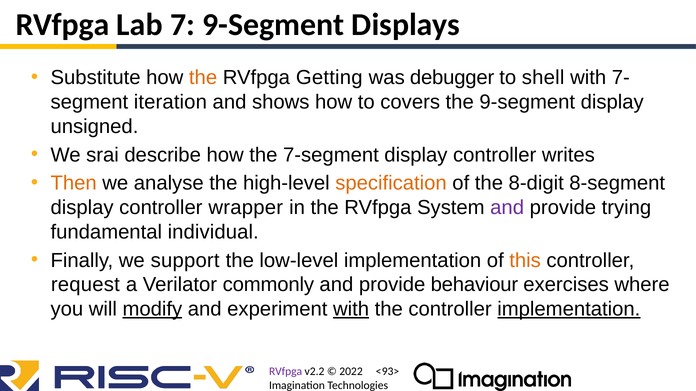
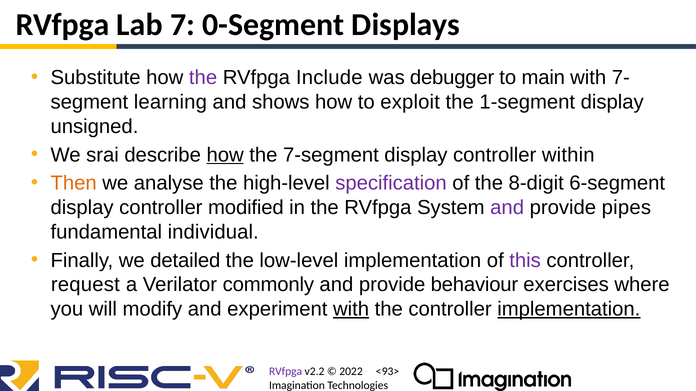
7 9-Segment: 9-Segment -> 0-Segment
the at (203, 78) colour: orange -> purple
Getting: Getting -> Include
shell: shell -> main
iteration: iteration -> learning
covers: covers -> exploit
the 9-segment: 9-segment -> 1-segment
how at (225, 155) underline: none -> present
writes: writes -> within
specification colour: orange -> purple
8-segment: 8-segment -> 6-segment
wrapper: wrapper -> modified
trying: trying -> pipes
support: support -> detailed
this colour: orange -> purple
modify underline: present -> none
